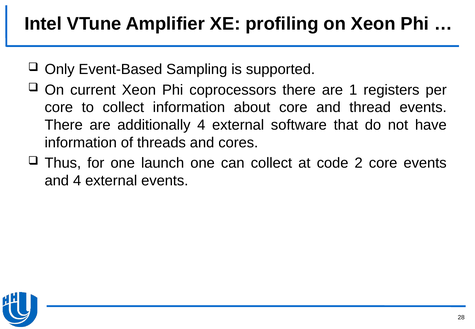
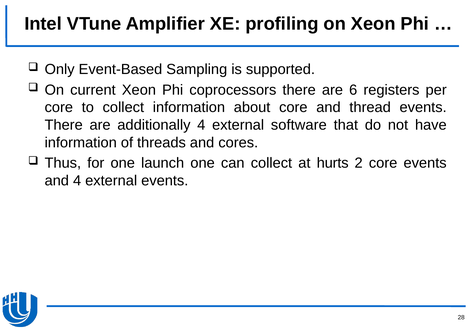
1: 1 -> 6
code: code -> hurts
